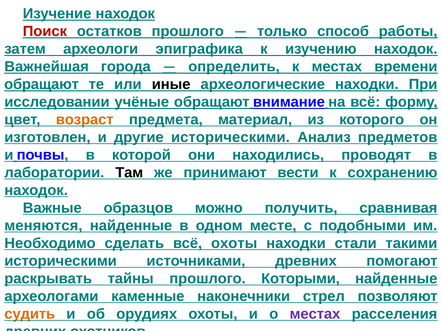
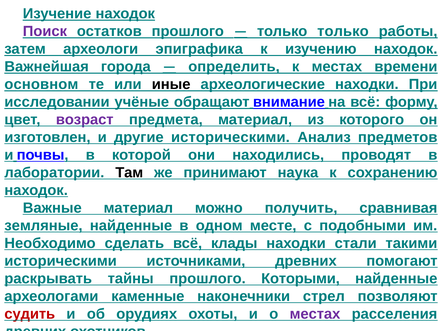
Поиск colour: red -> purple
только способ: способ -> только
обращают at (42, 84): обращают -> основном
возраст colour: orange -> purple
вести: вести -> наука
Важные образцов: образцов -> материал
меняются: меняются -> земляные
всё охоты: охоты -> клады
судить colour: orange -> red
